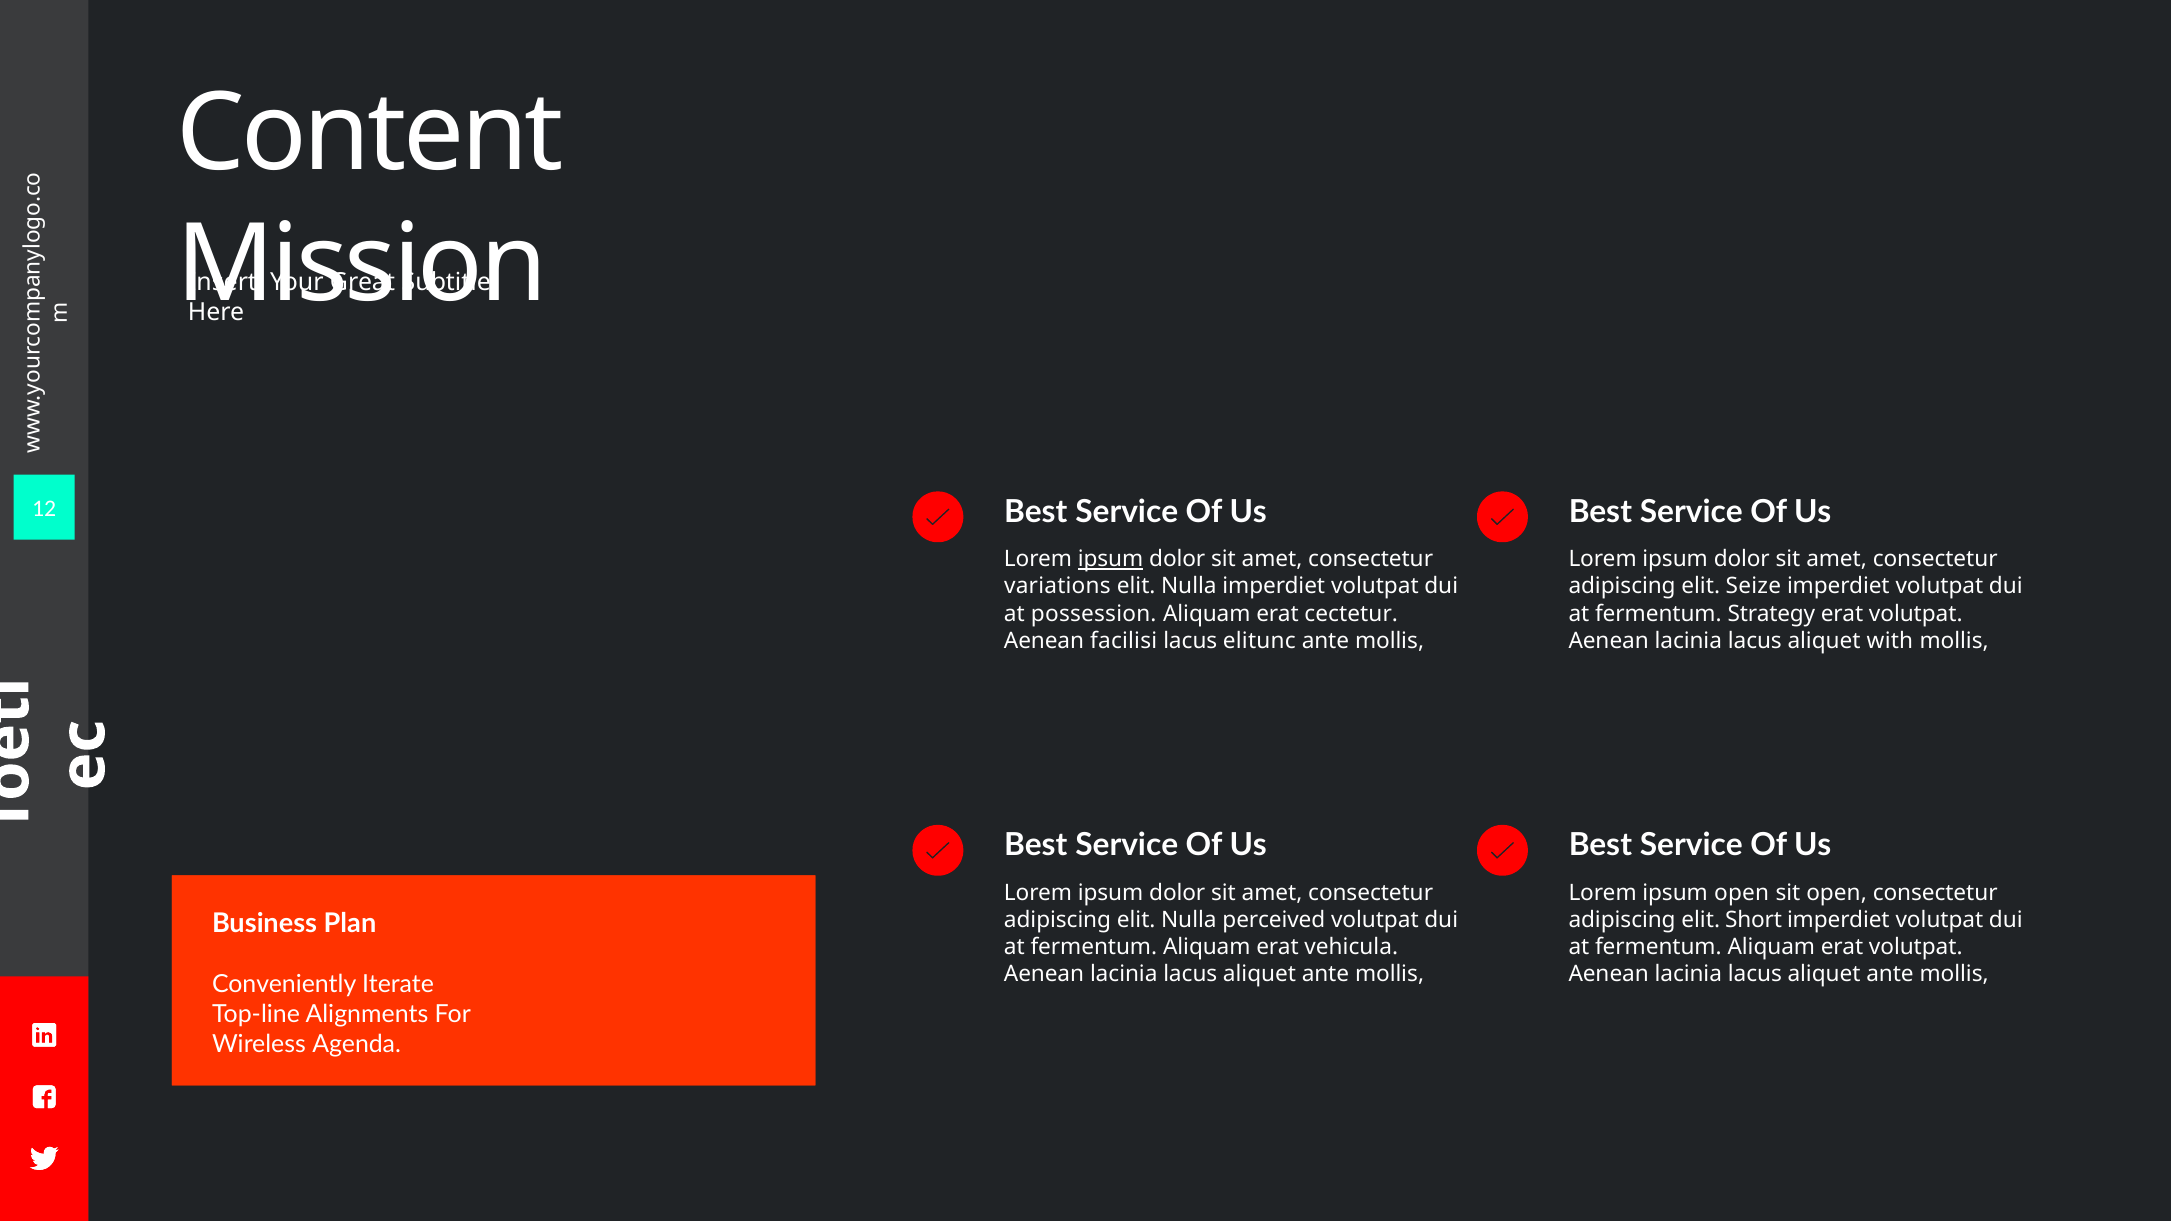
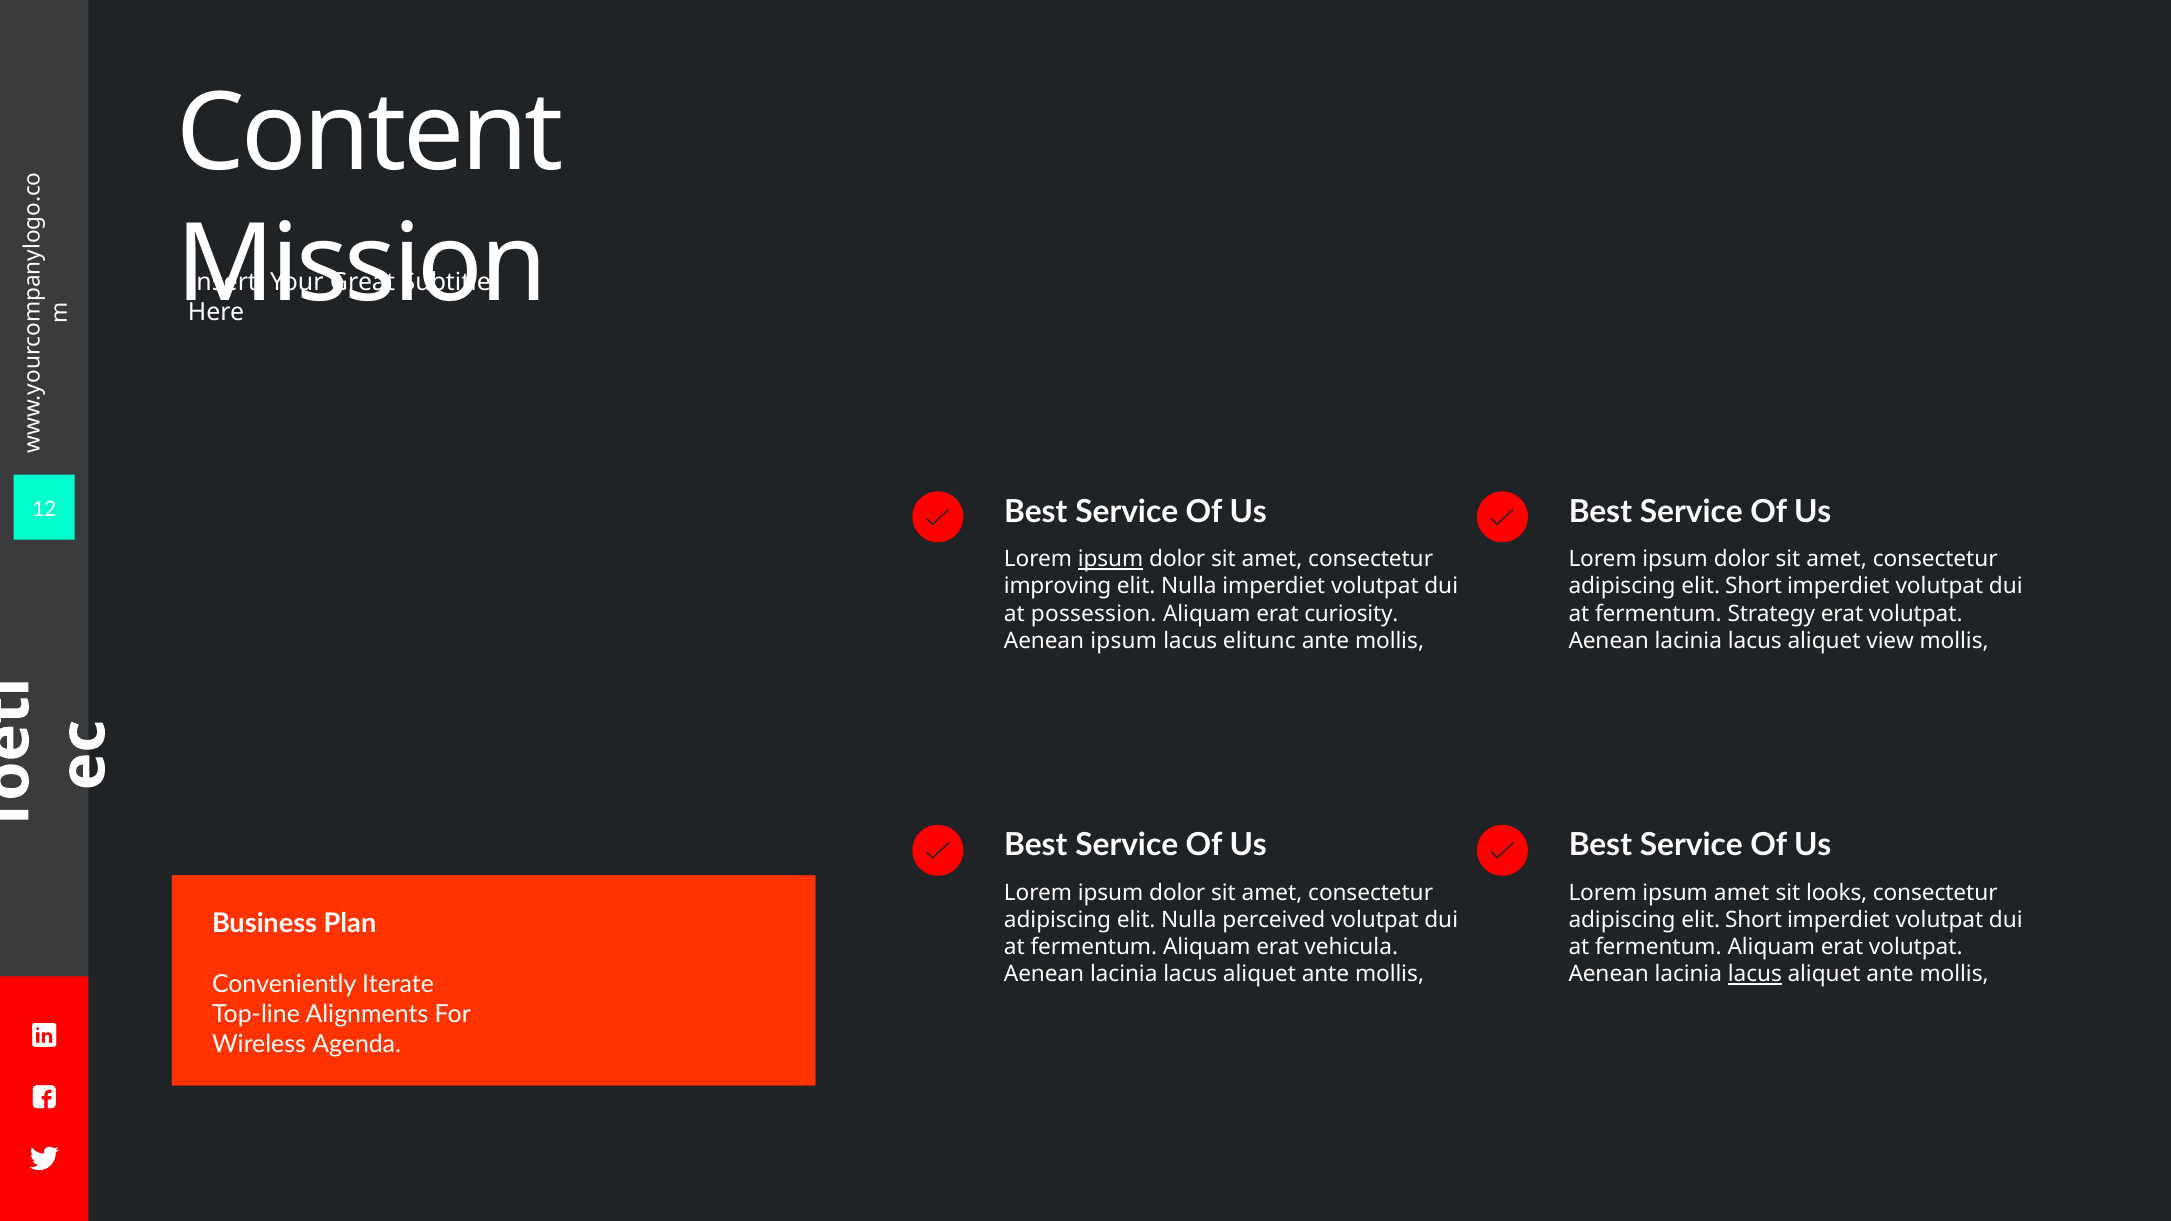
variations: variations -> improving
Seize at (1753, 587): Seize -> Short
cectetur: cectetur -> curiosity
Aenean facilisi: facilisi -> ipsum
with: with -> view
ipsum open: open -> amet
sit open: open -> looks
lacus at (1755, 974) underline: none -> present
